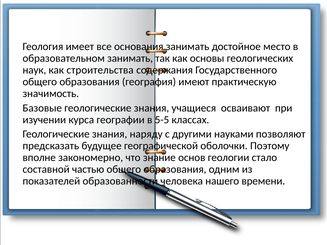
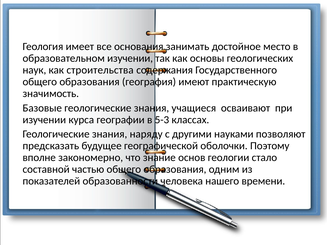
образовательном занимать: занимать -> изучении
5-5: 5-5 -> 5-3
